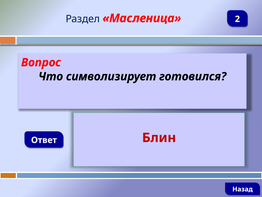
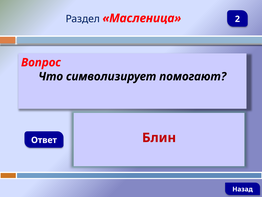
готовился: готовился -> помогают
